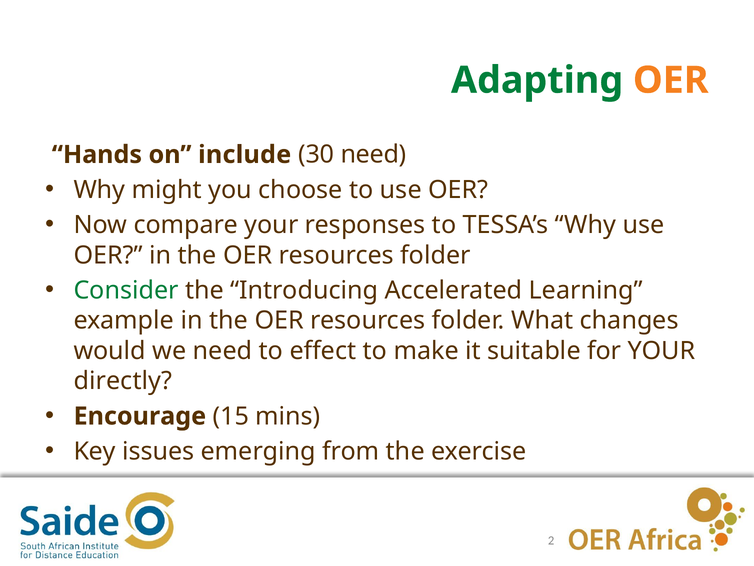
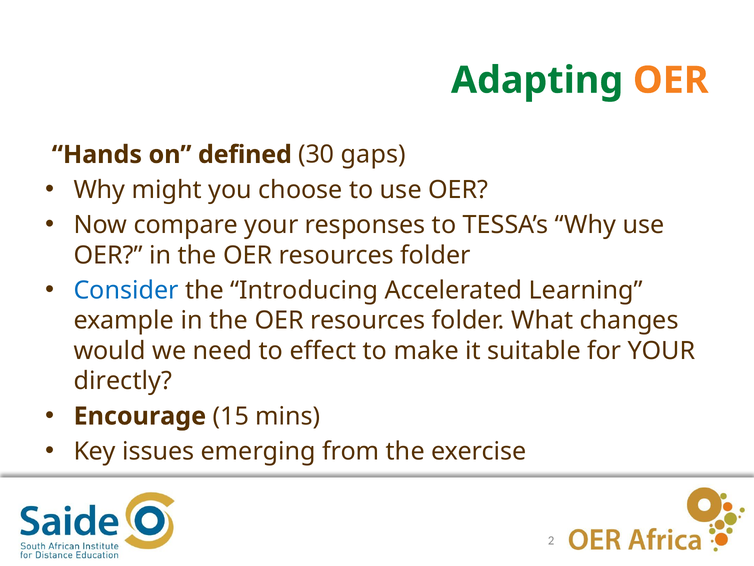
include: include -> defined
30 need: need -> gaps
Consider colour: green -> blue
